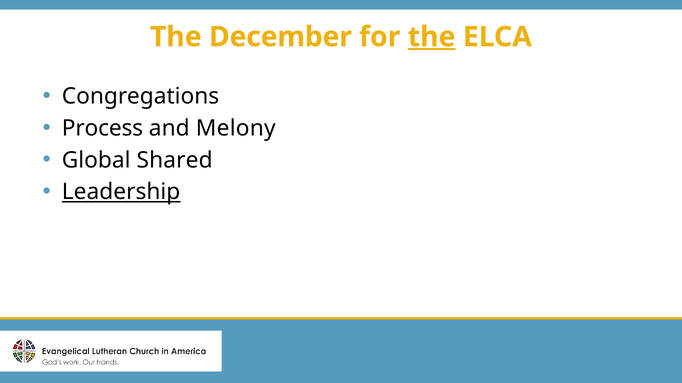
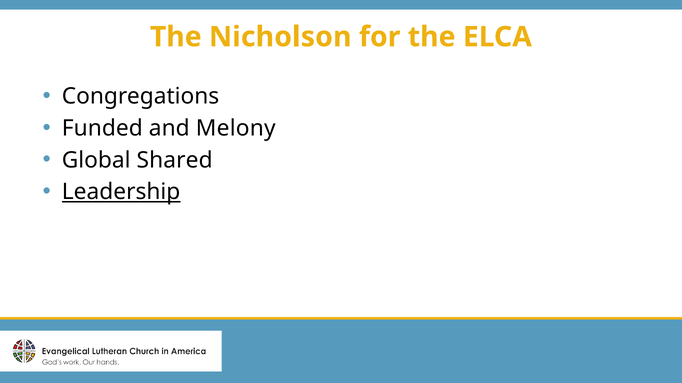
December: December -> Nicholson
the at (432, 37) underline: present -> none
Process: Process -> Funded
